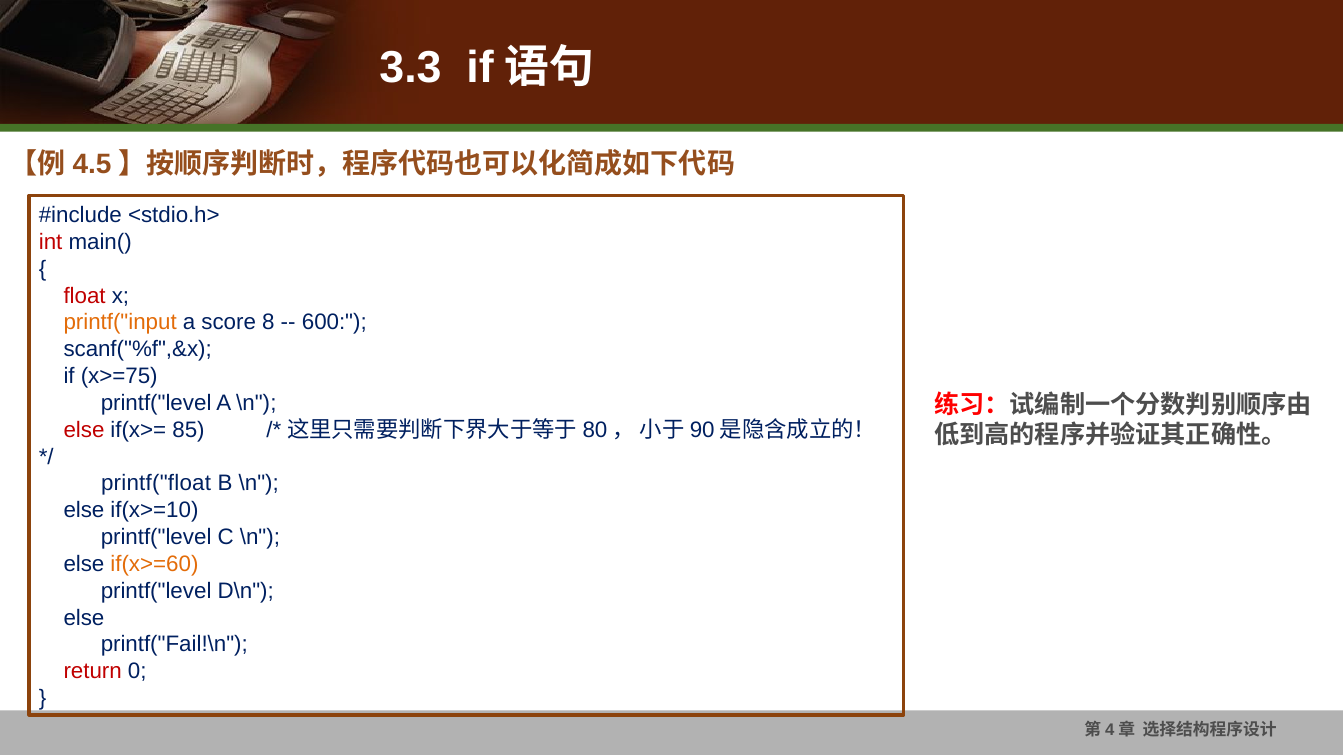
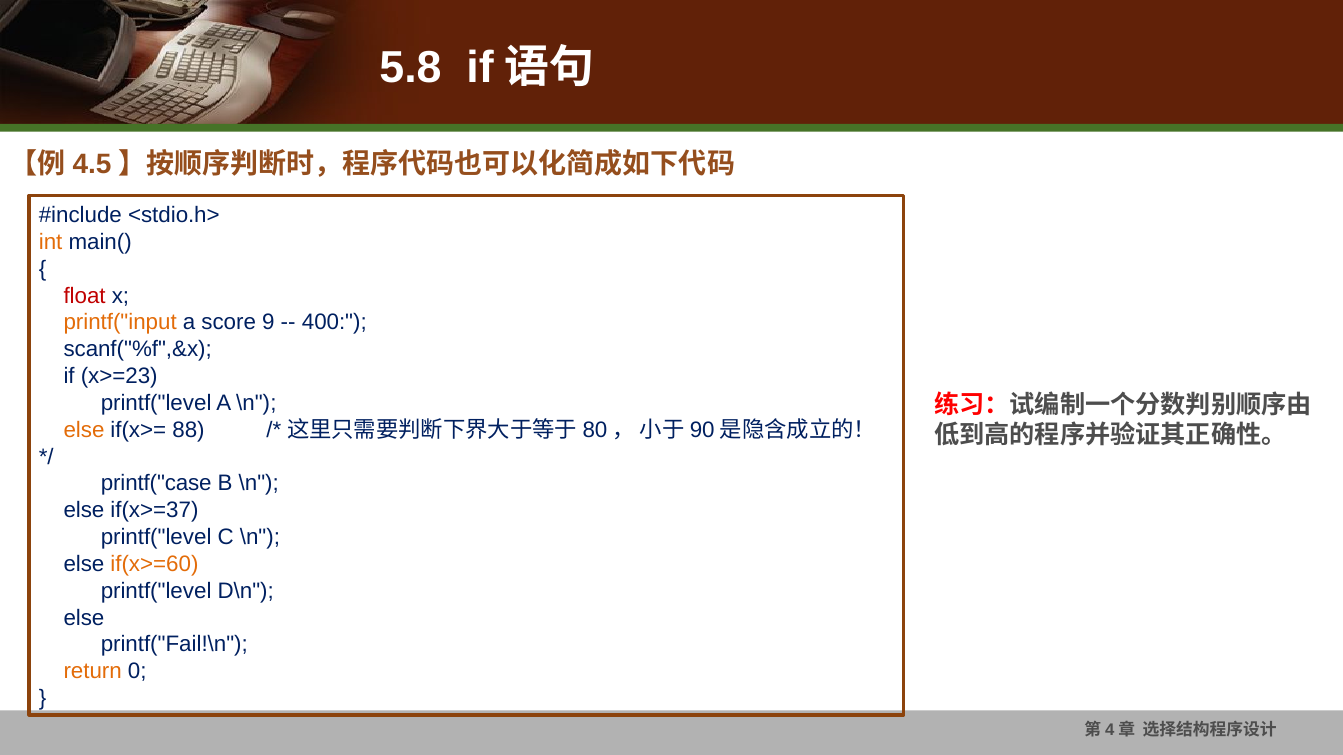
3.3: 3.3 -> 5.8
int colour: red -> orange
8: 8 -> 9
600: 600 -> 400
x>=75: x>=75 -> x>=23
else at (84, 430) colour: red -> orange
85: 85 -> 88
printf("float: printf("float -> printf("case
if(x>=10: if(x>=10 -> if(x>=37
return colour: red -> orange
